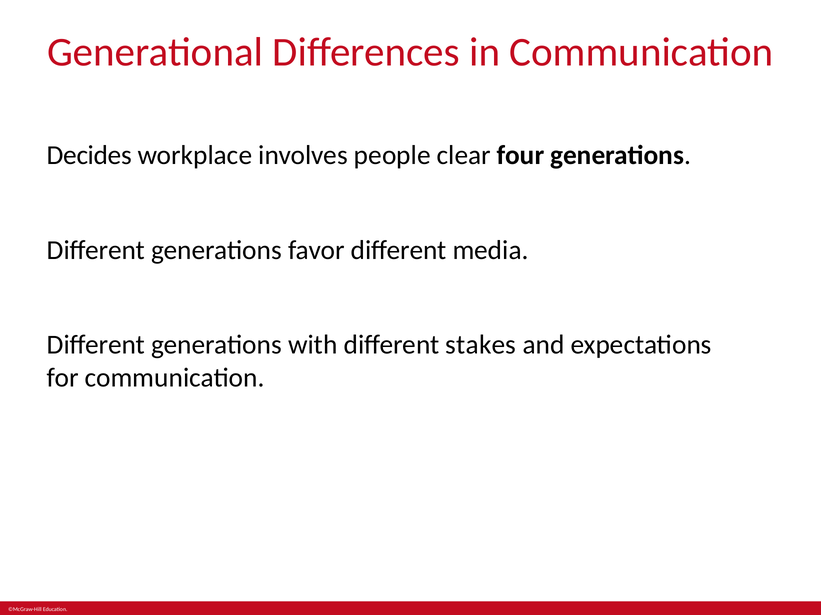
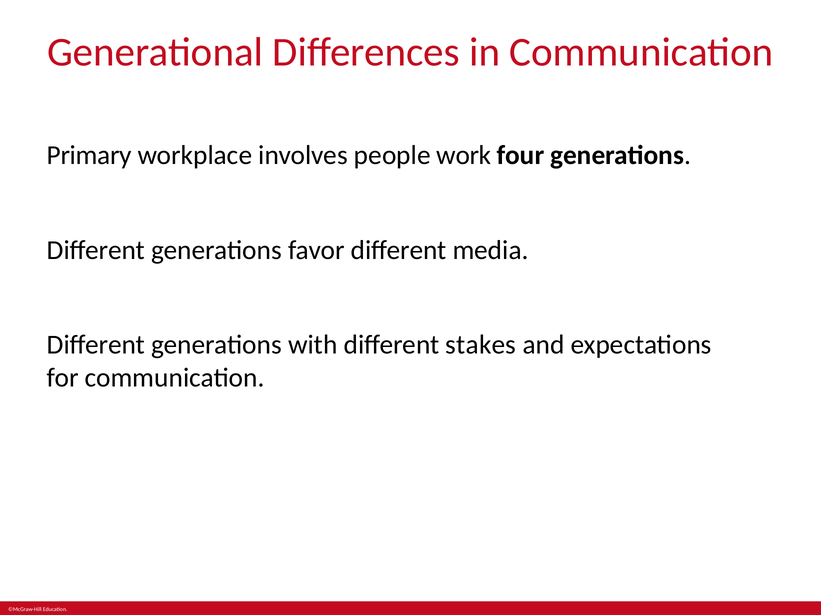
Decides: Decides -> Primary
clear: clear -> work
